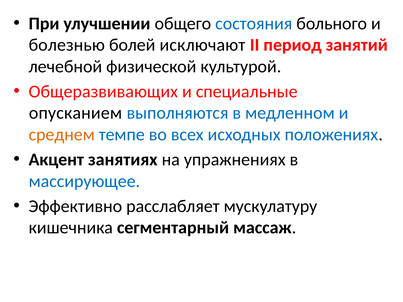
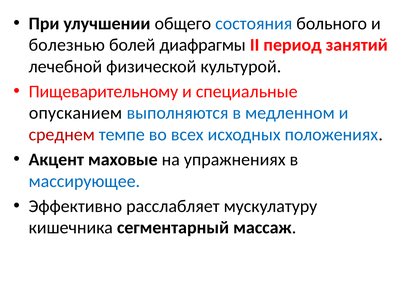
исключают: исключают -> диафрагмы
Общеразвивающих: Общеразвивающих -> Пищеварительному
среднем colour: orange -> red
занятиях: занятиях -> маховые
